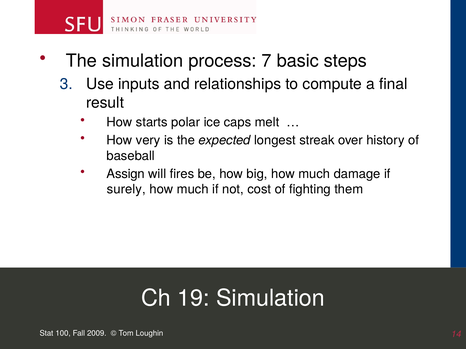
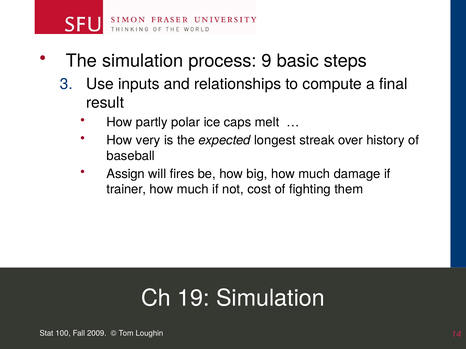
7: 7 -> 9
starts: starts -> partly
surely: surely -> trainer
